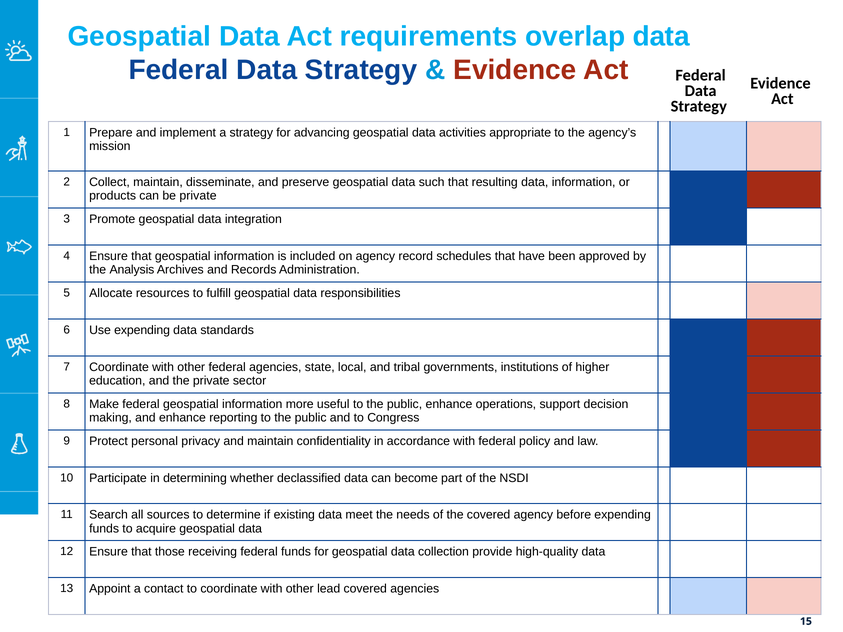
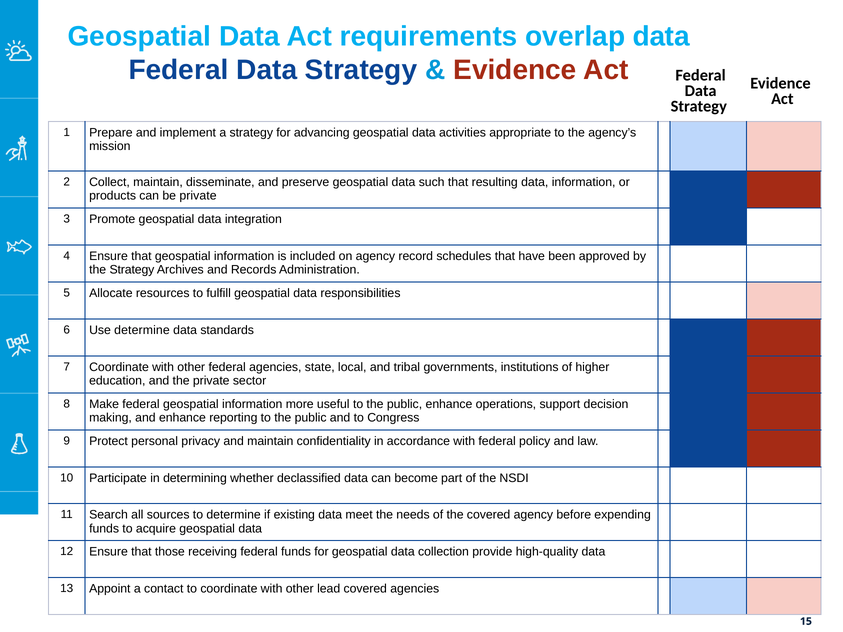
the Analysis: Analysis -> Strategy
Use expending: expending -> determine
